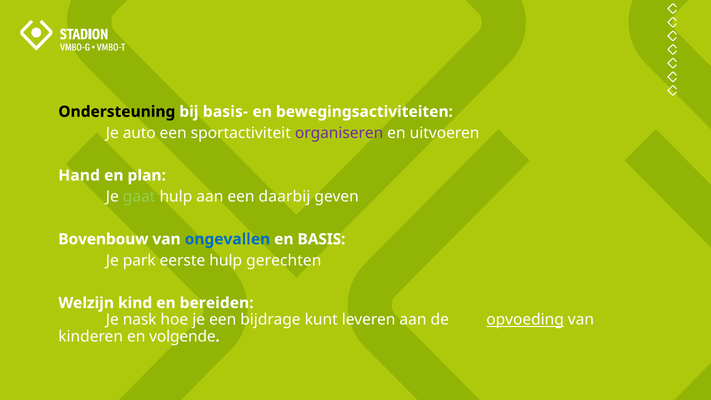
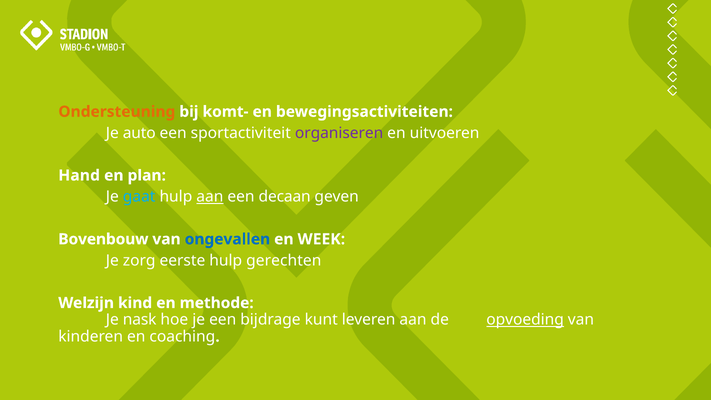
Ondersteuning colour: black -> orange
basis-: basis- -> komt-
gaat colour: light green -> light blue
aan at (210, 197) underline: none -> present
daarbij: daarbij -> decaan
BASIS: BASIS -> WEEK
park: park -> zorg
bereiden: bereiden -> methode
volgende: volgende -> coaching
